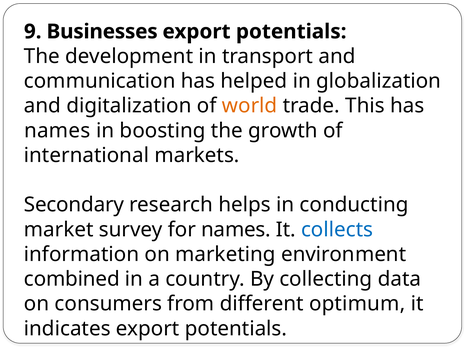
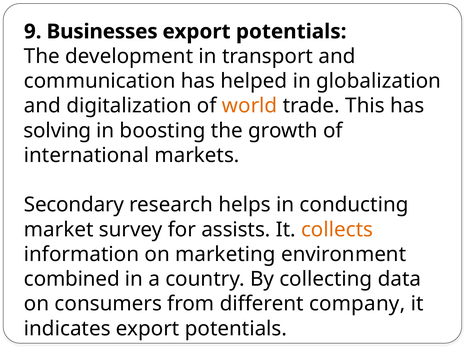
names at (57, 131): names -> solving
for names: names -> assists
collects colour: blue -> orange
optimum: optimum -> company
